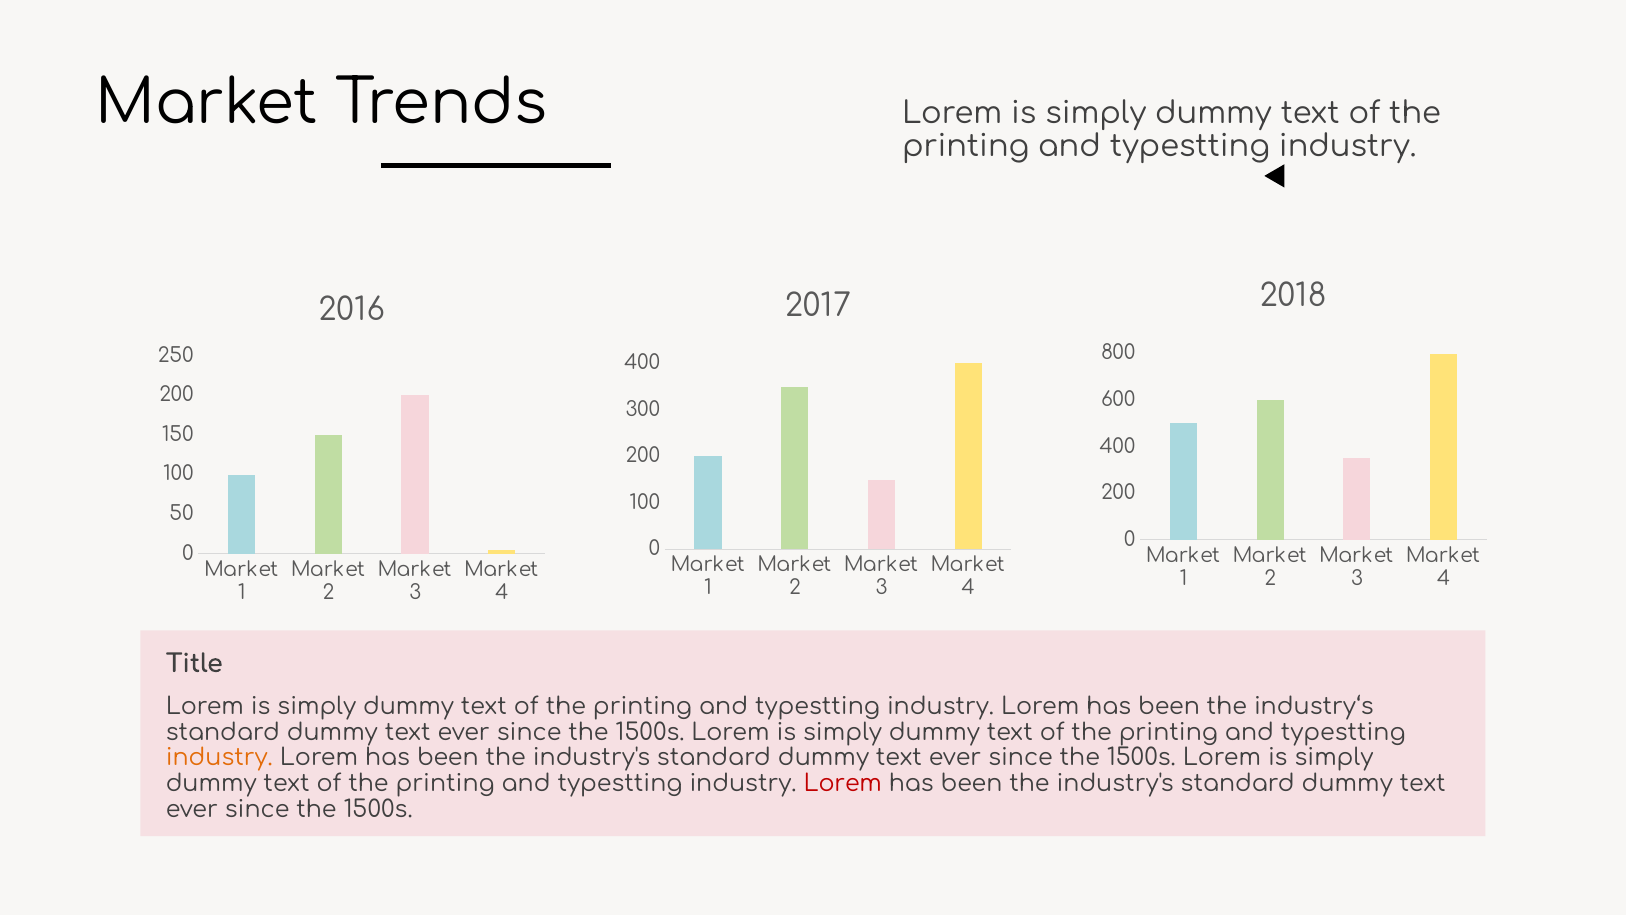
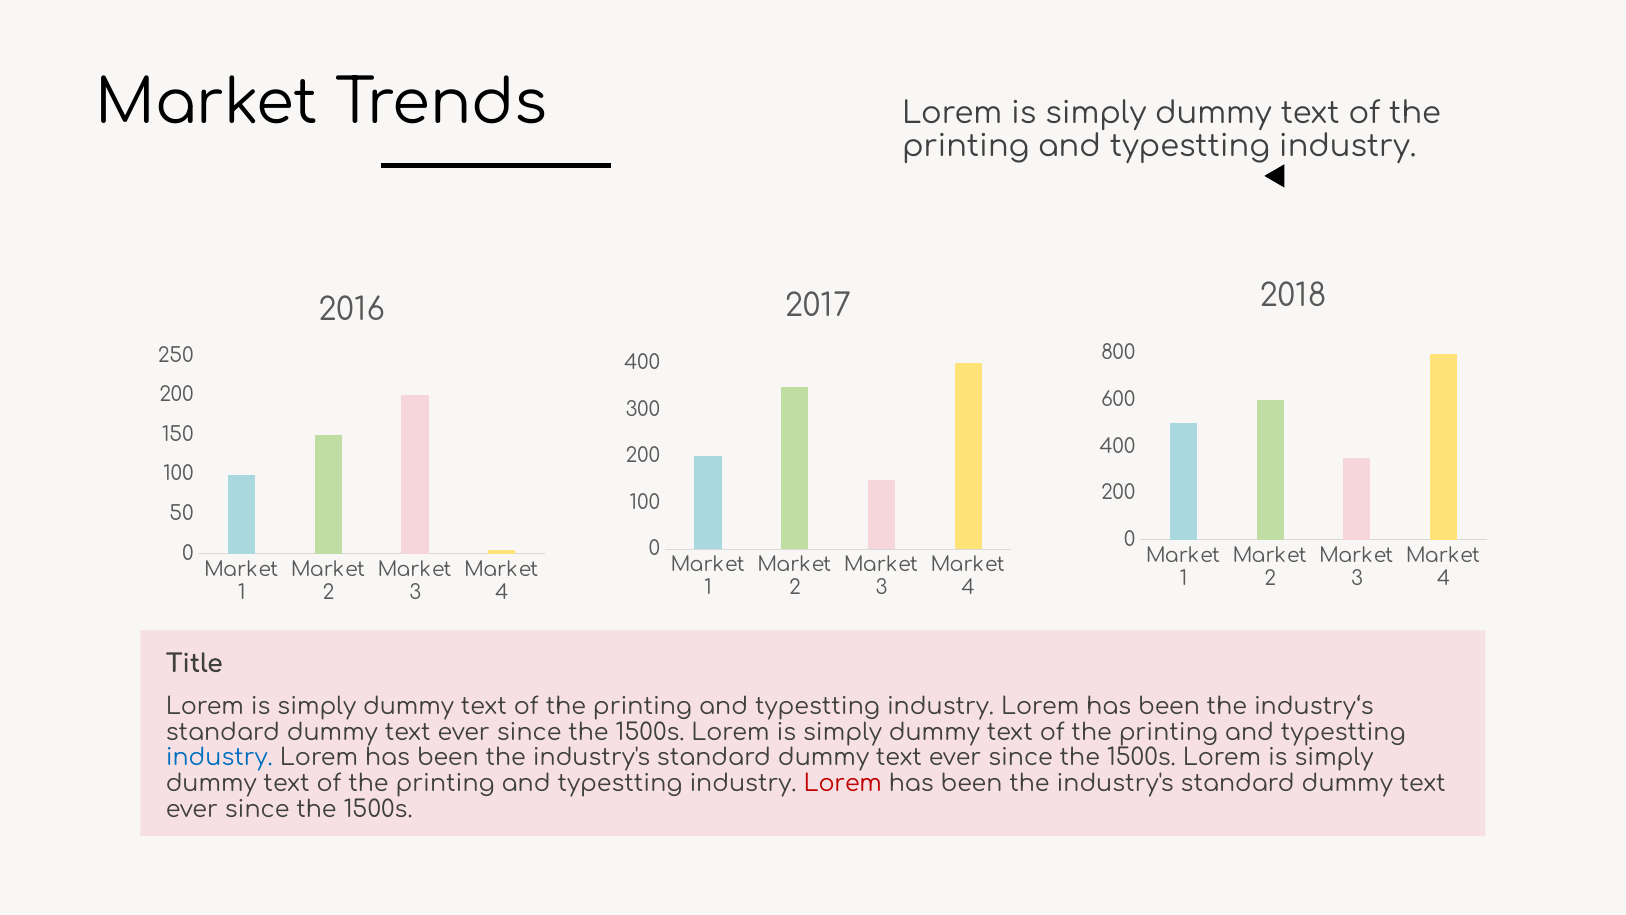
industry at (219, 758) colour: orange -> blue
